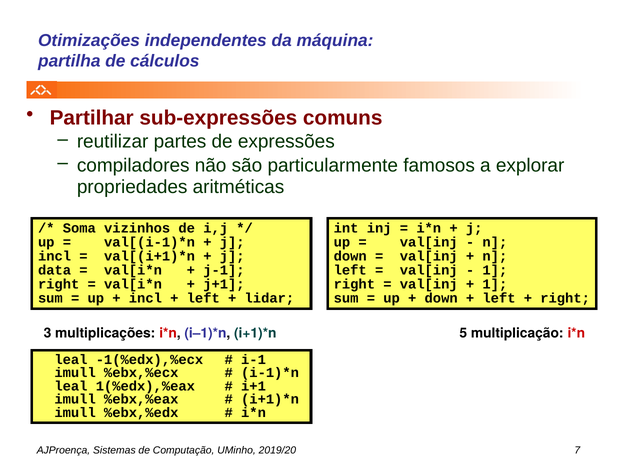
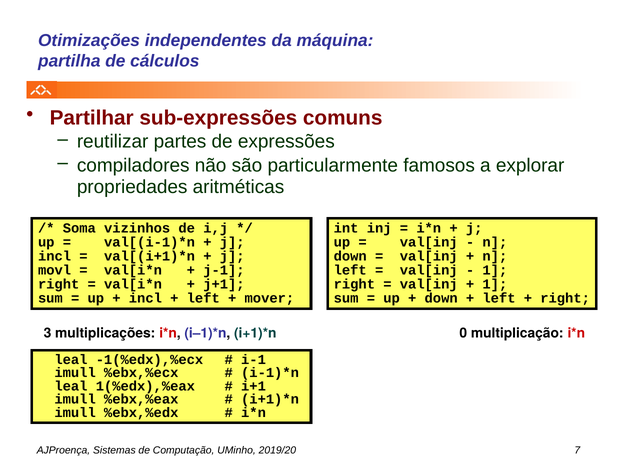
data: data -> movl
lidar: lidar -> mover
5: 5 -> 0
